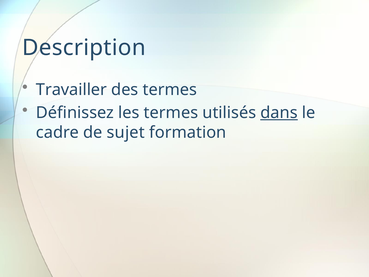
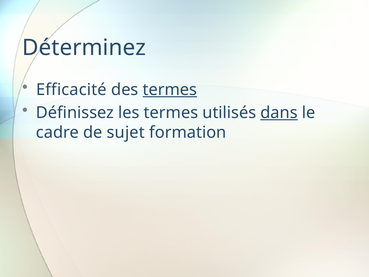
Description: Description -> Déterminez
Travailler: Travailler -> Efficacité
termes at (170, 90) underline: none -> present
